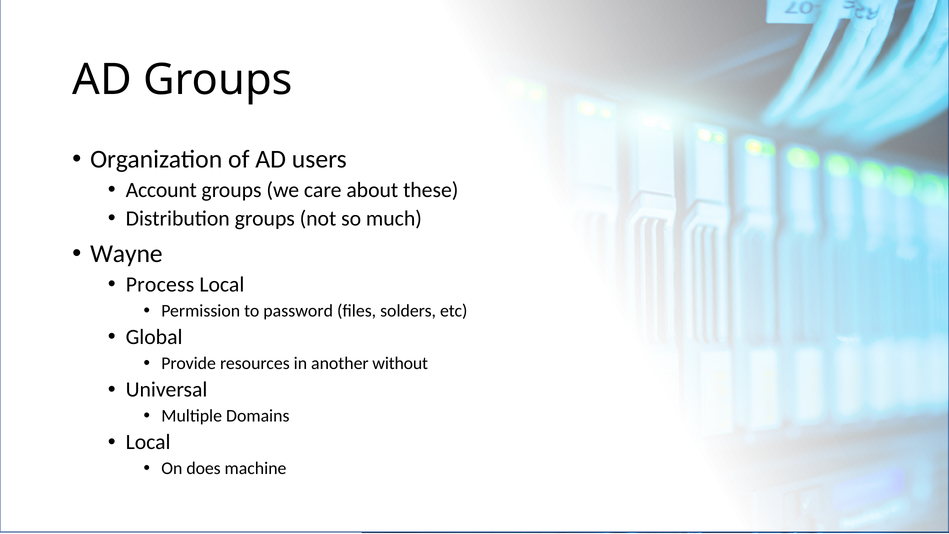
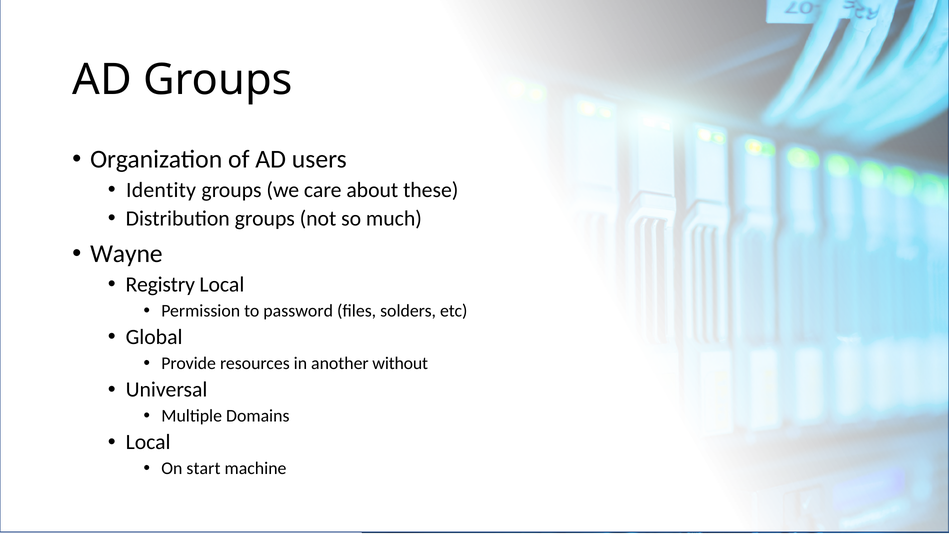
Account: Account -> Identity
Process: Process -> Registry
does: does -> start
